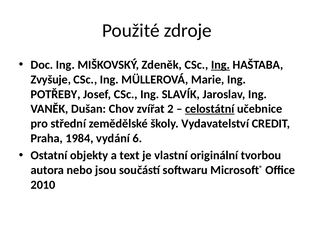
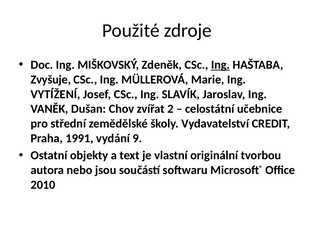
POTŘEBY: POTŘEBY -> VYTÍŽENÍ
celostátní underline: present -> none
1984: 1984 -> 1991
6: 6 -> 9
